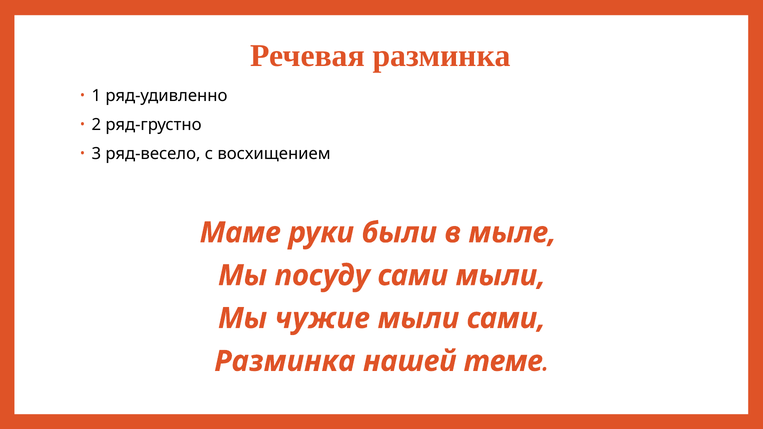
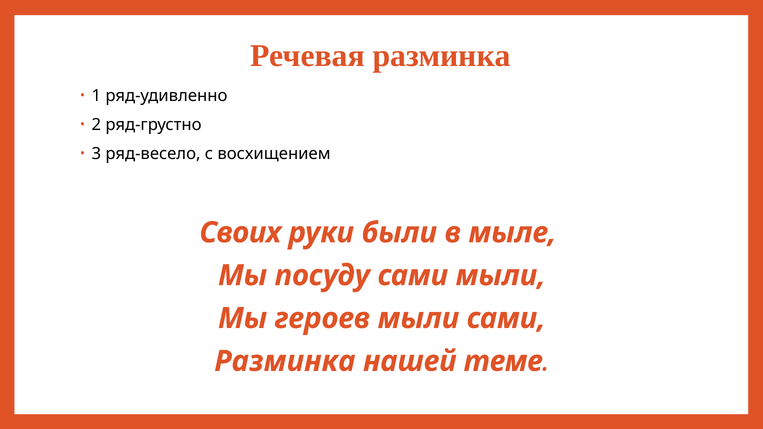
Маме: Маме -> Своих
чужие: чужие -> героев
